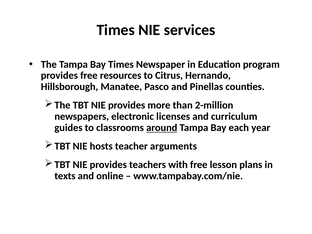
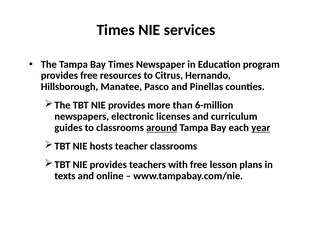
2-million: 2-million -> 6-million
year underline: none -> present
teacher arguments: arguments -> classrooms
